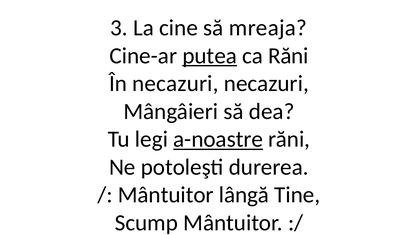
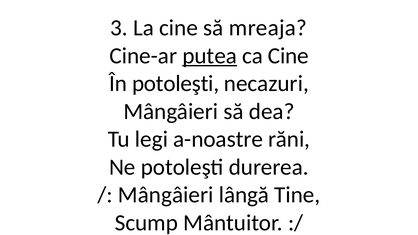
ca Răni: Răni -> Cine
În necazuri: necazuri -> potoleşti
a-noastre underline: present -> none
Mântuitor at (166, 195): Mântuitor -> Mângâieri
